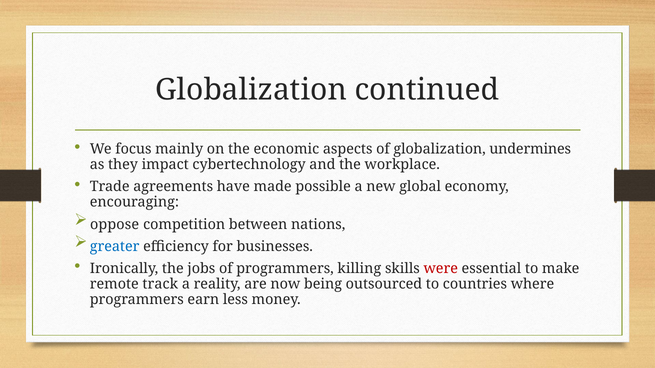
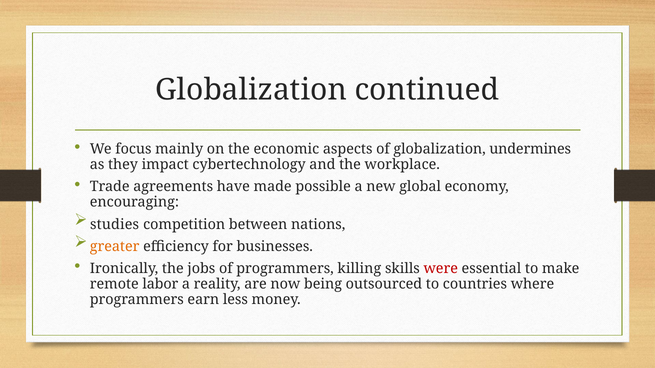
oppose: oppose -> studies
greater colour: blue -> orange
track: track -> labor
